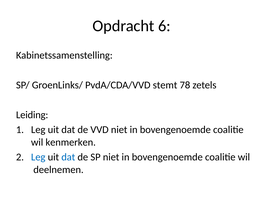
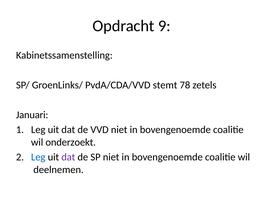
6: 6 -> 9
Leiding: Leiding -> Januari
kenmerken: kenmerken -> onderzoekt
dat at (68, 157) colour: blue -> purple
